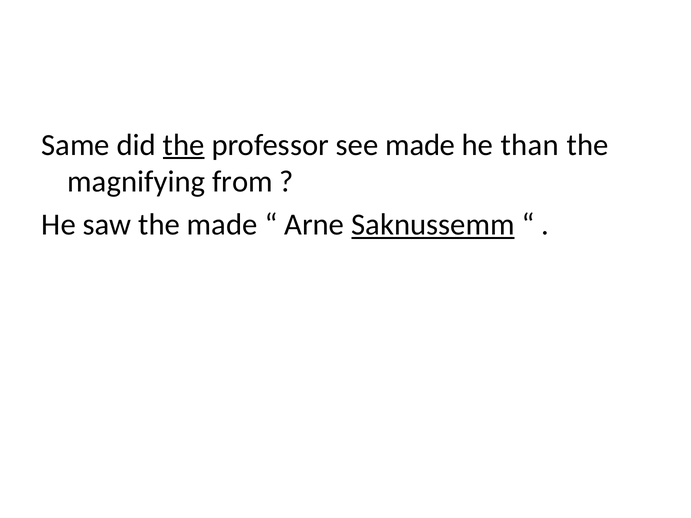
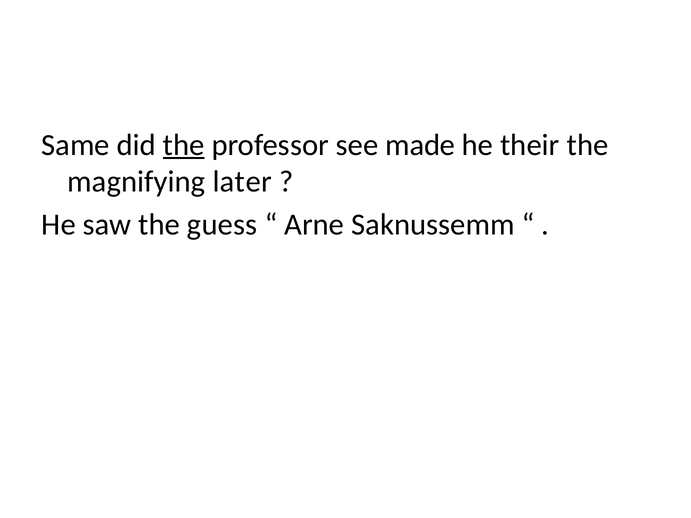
than: than -> their
from: from -> later
the made: made -> guess
Saknussemm underline: present -> none
